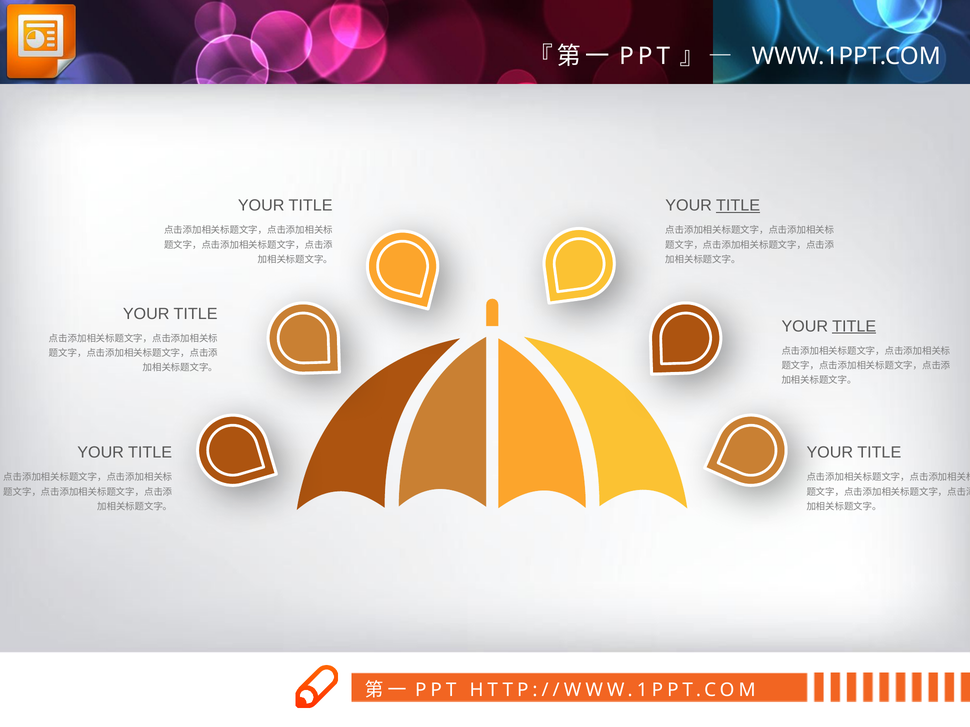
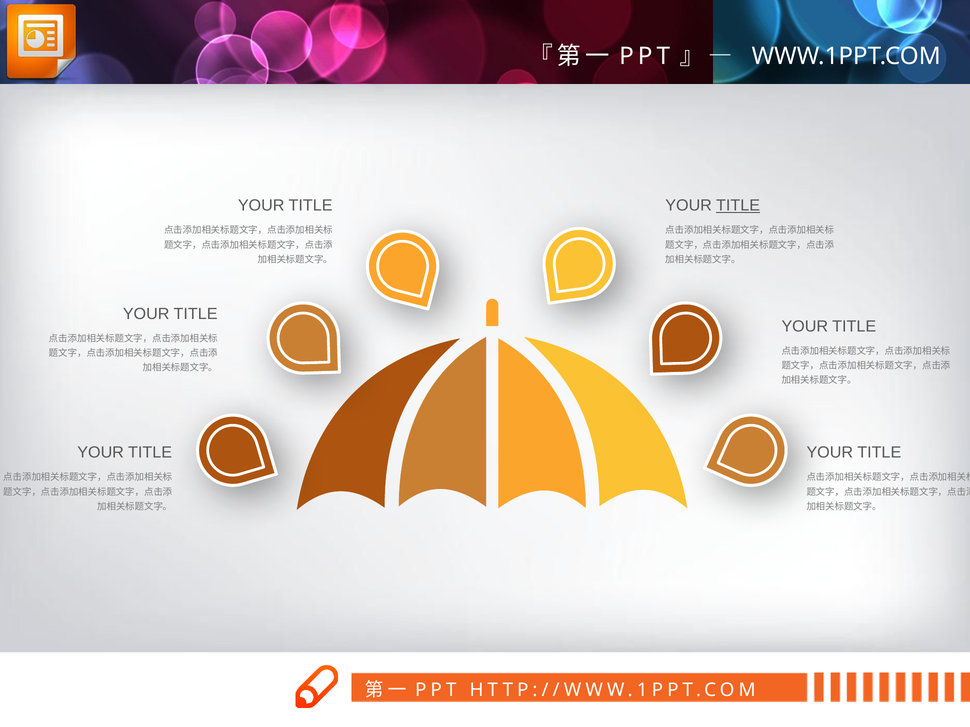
TITLE at (854, 326) underline: present -> none
